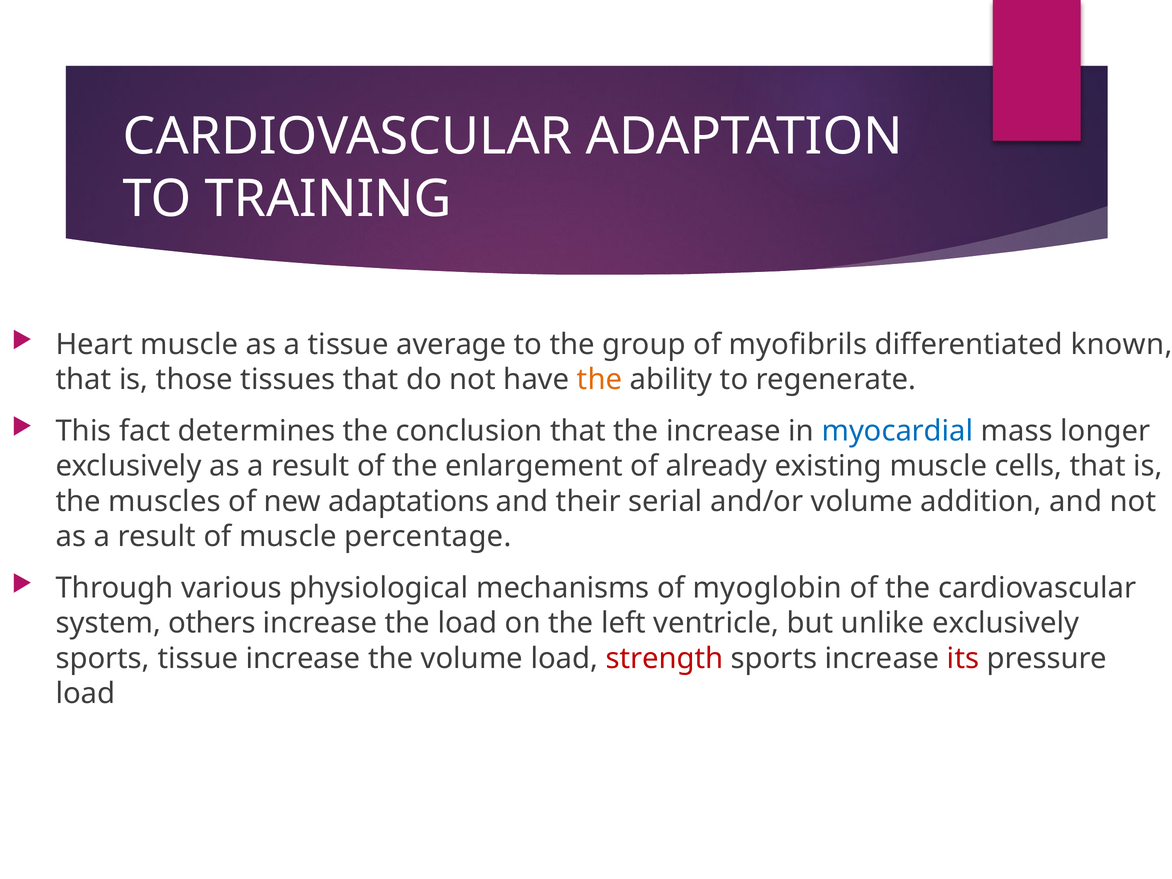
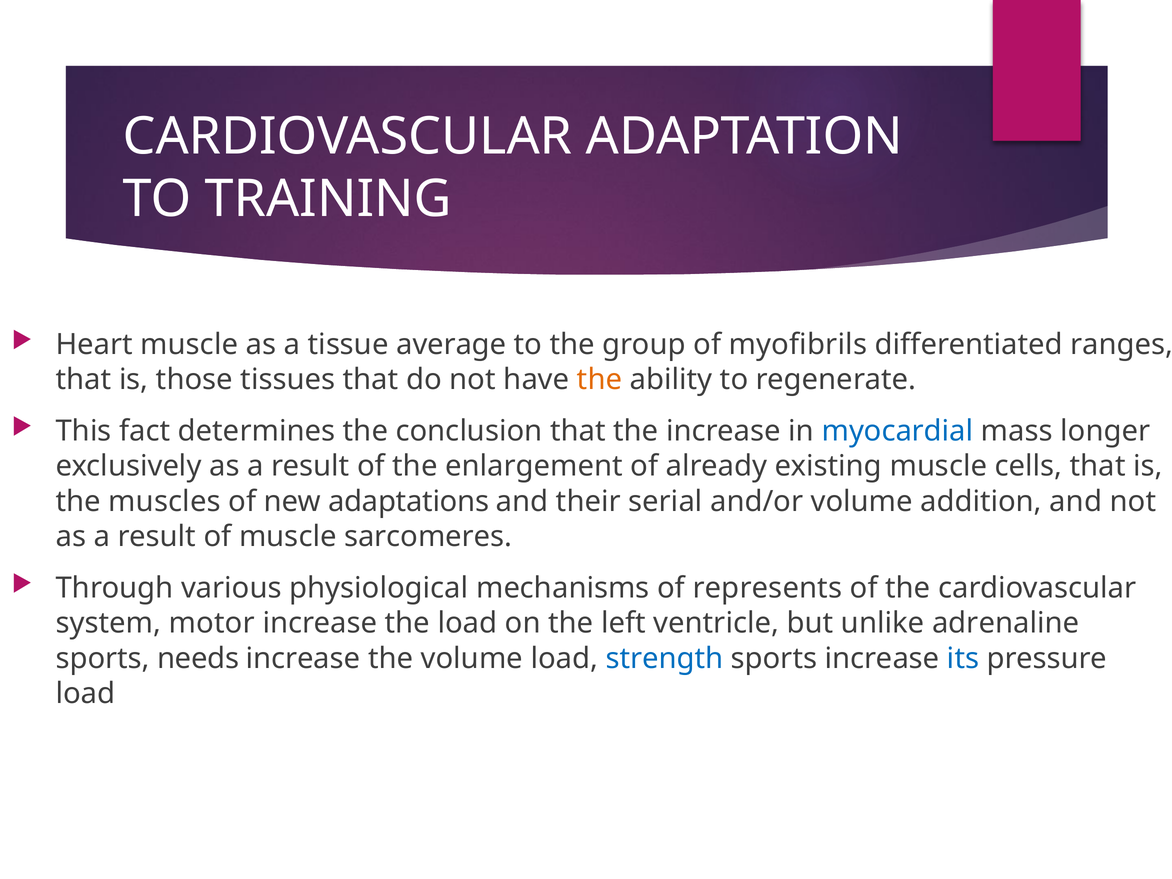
known: known -> ranges
percentage: percentage -> sarcomeres
myoglobin: myoglobin -> represents
others: others -> motor
unlike exclusively: exclusively -> adrenaline
sports tissue: tissue -> needs
strength colour: red -> blue
its colour: red -> blue
